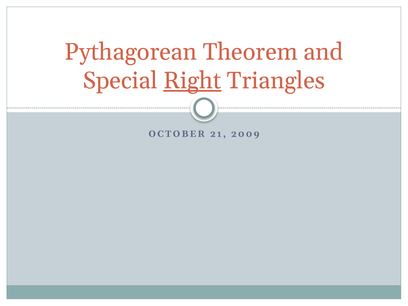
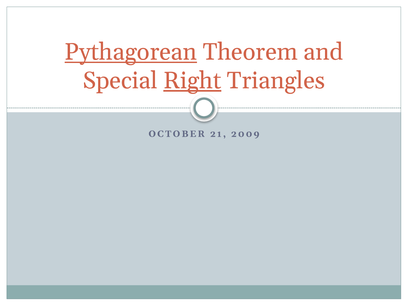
Pythagorean underline: none -> present
